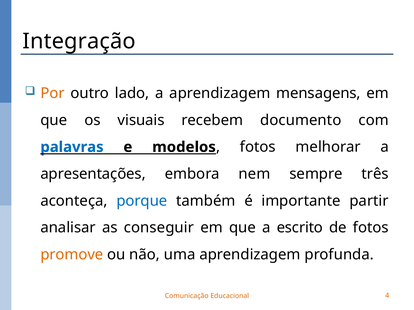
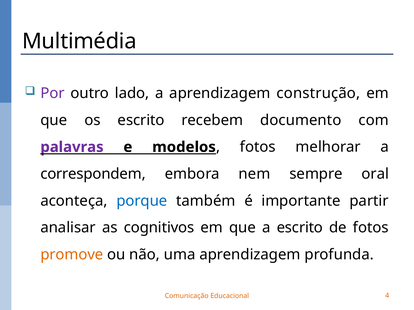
Integração: Integração -> Multimédia
Por colour: orange -> purple
mensagens: mensagens -> construção
os visuais: visuais -> escrito
palavras colour: blue -> purple
apresentações: apresentações -> correspondem
três: três -> oral
conseguir: conseguir -> cognitivos
